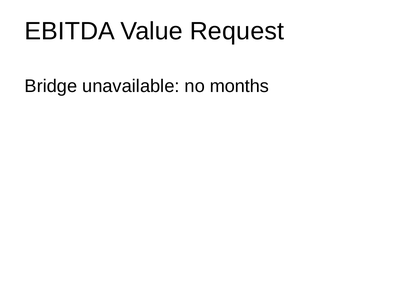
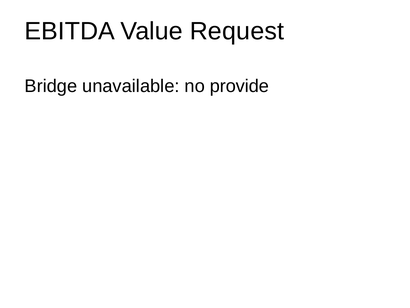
months: months -> provide
